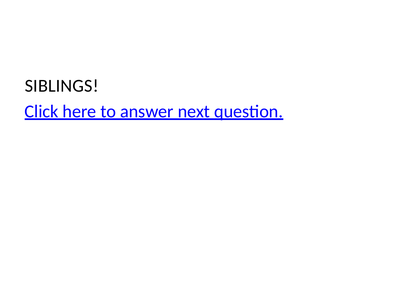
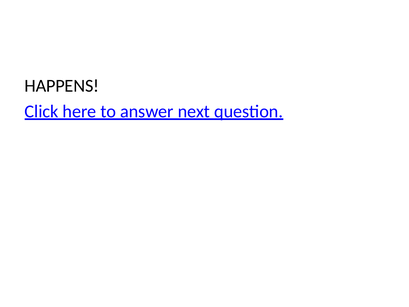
SIBLINGS: SIBLINGS -> HAPPENS
